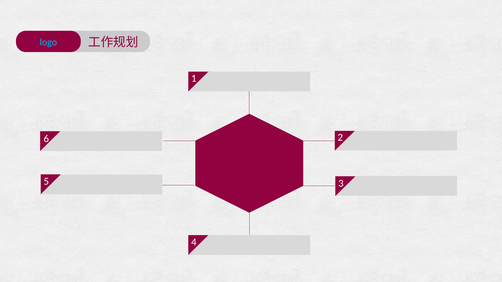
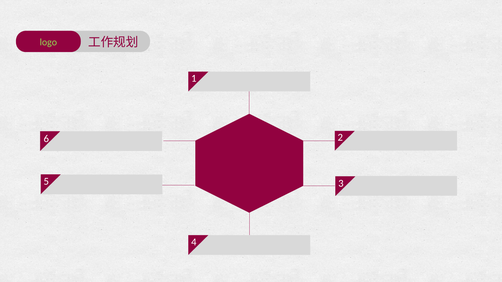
logo colour: light blue -> light green
